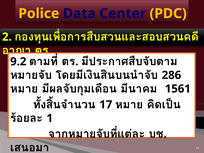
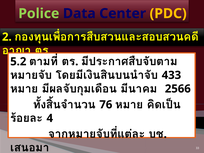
Police colour: yellow -> light green
9.2: 9.2 -> 5.2
286: 286 -> 433
1561: 1561 -> 2566
17: 17 -> 76
1: 1 -> 4
